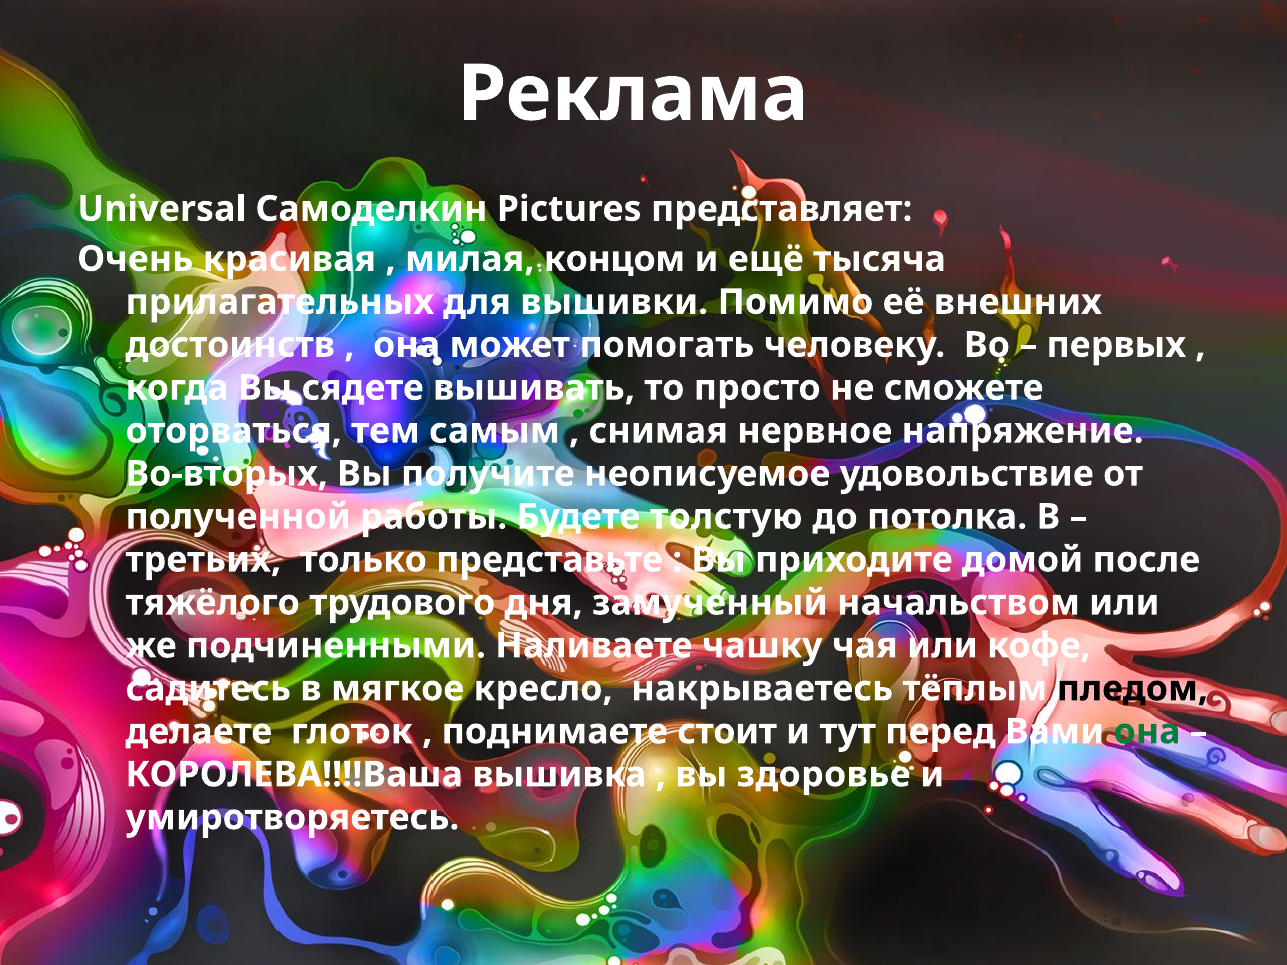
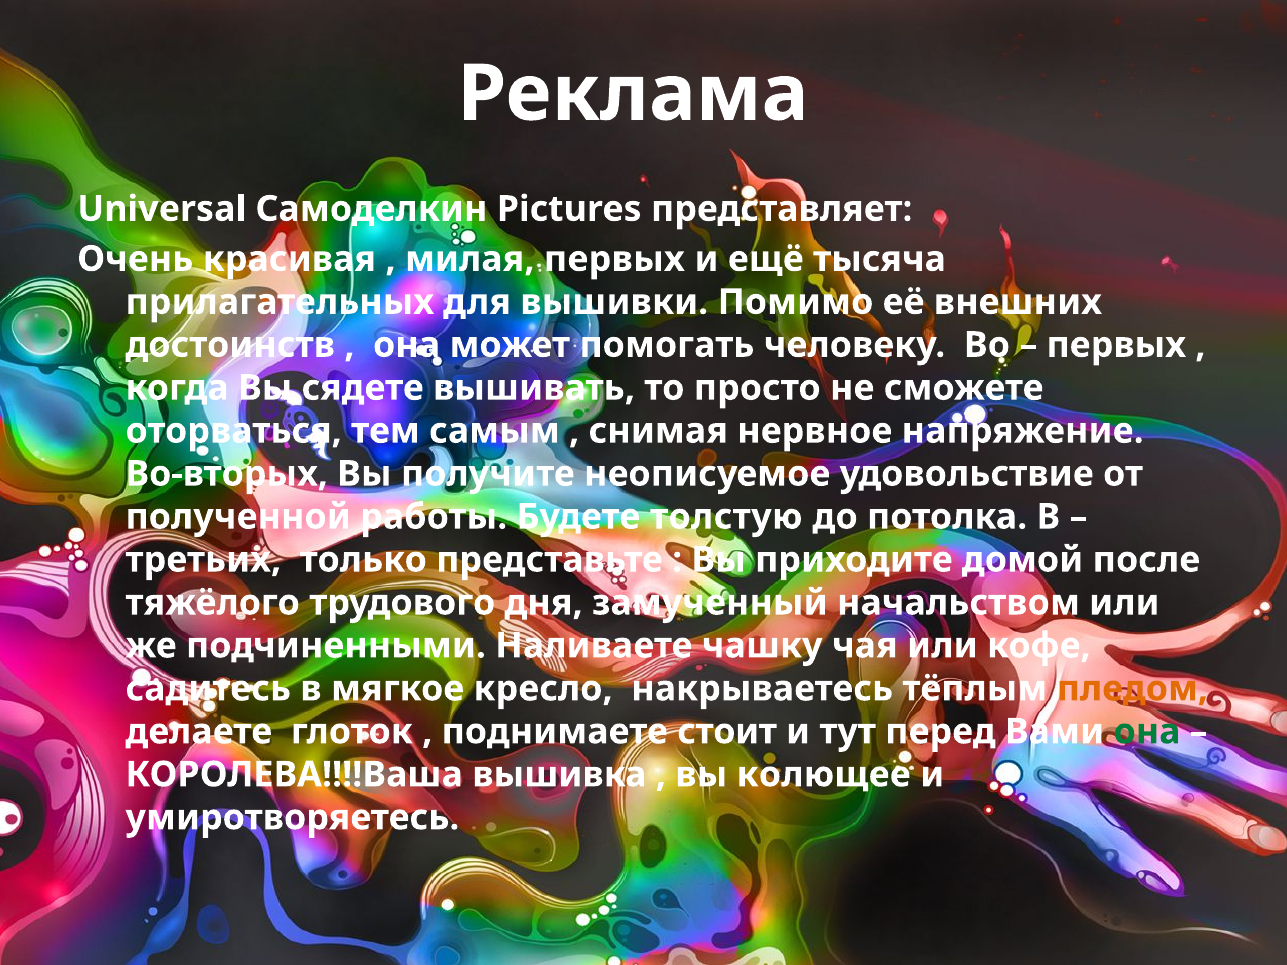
милая концом: концом -> первых
пледом colour: black -> orange
здоровье: здоровье -> колющее
